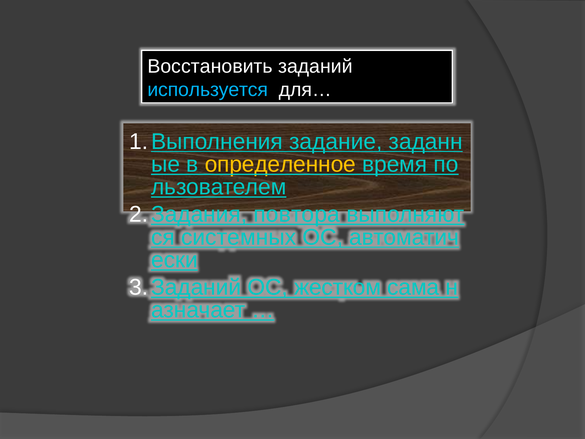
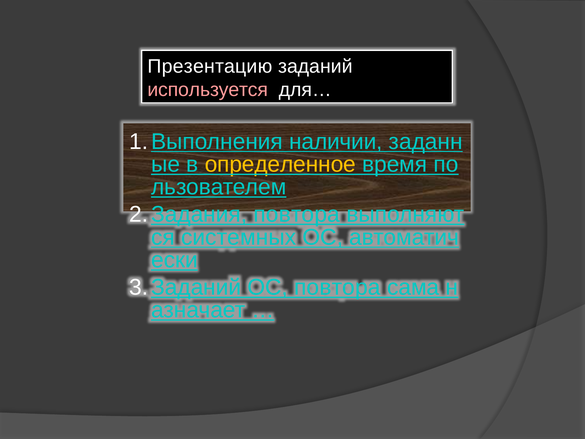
Восстановить: Восстановить -> Презентацию
используется colour: light blue -> pink
задание: задание -> наличии
ОС жестком: жестком -> повтора
